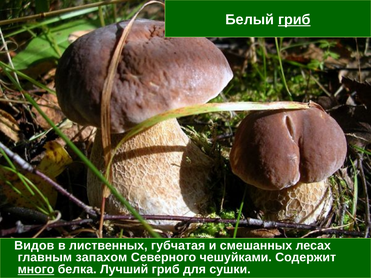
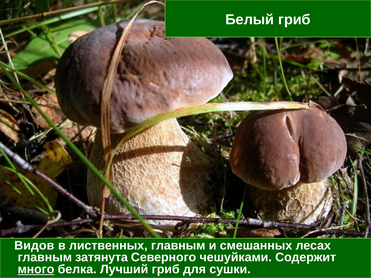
гриб at (294, 20) underline: present -> none
лиственных губчатая: губчатая -> главным
запахом: запахом -> затянута
